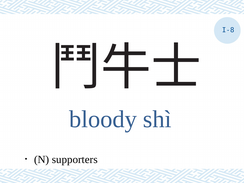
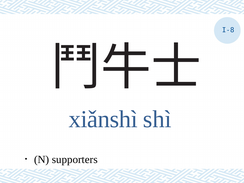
bloody: bloody -> xiǎnshì
